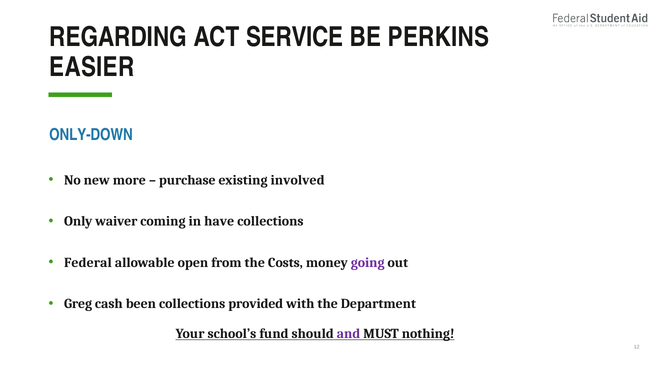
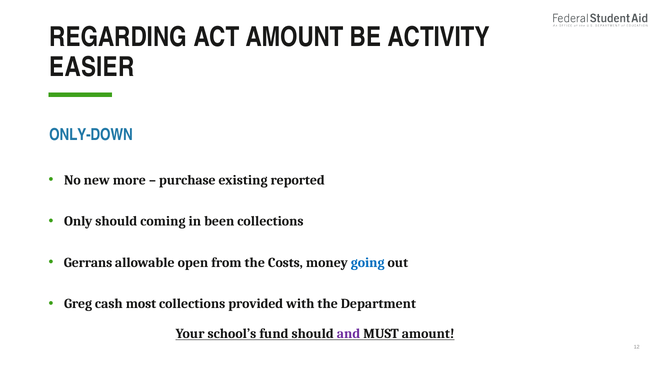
ACT SERVICE: SERVICE -> AMOUNT
PERKINS: PERKINS -> ACTIVITY
involved: involved -> reported
Only waiver: waiver -> should
have: have -> been
Federal: Federal -> Gerrans
going colour: purple -> blue
been: been -> most
MUST nothing: nothing -> amount
